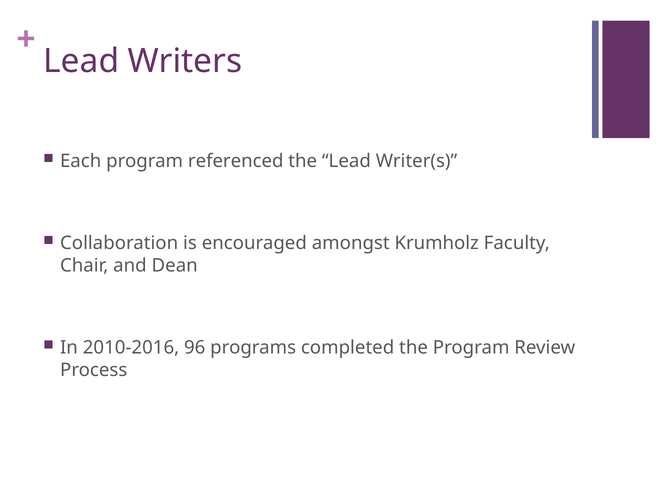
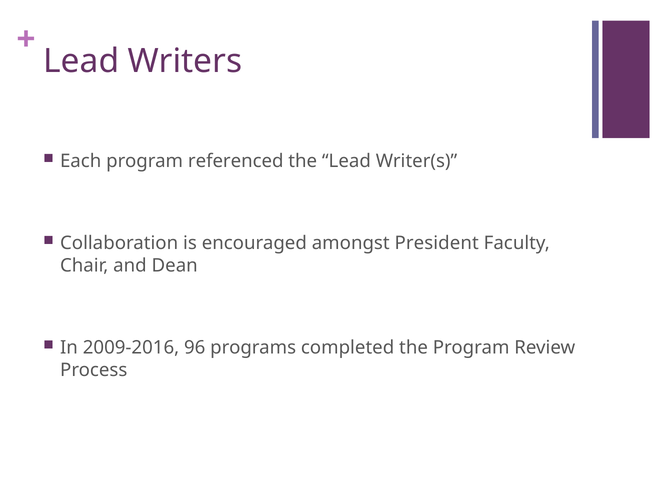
Krumholz: Krumholz -> President
2010-2016: 2010-2016 -> 2009-2016
